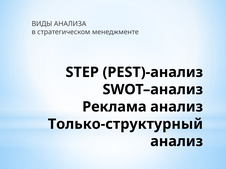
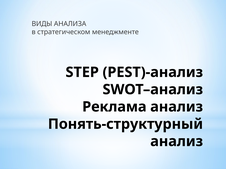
Только-структурный: Только-структурный -> Понять-структурный
